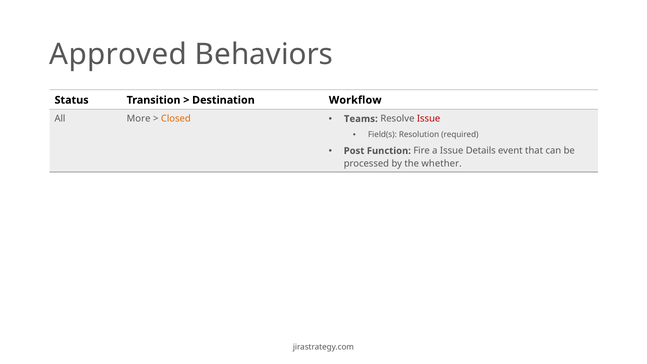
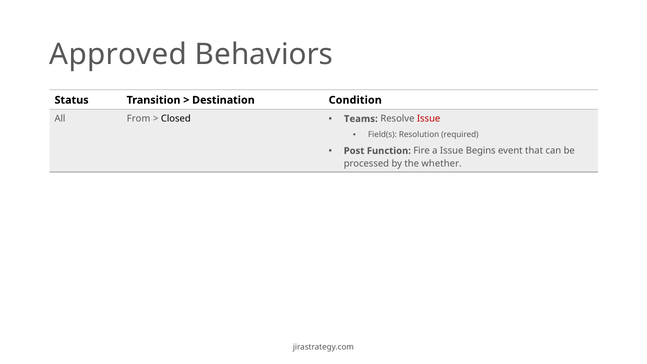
Workflow: Workflow -> Condition
More: More -> From
Closed colour: orange -> black
Details: Details -> Begins
